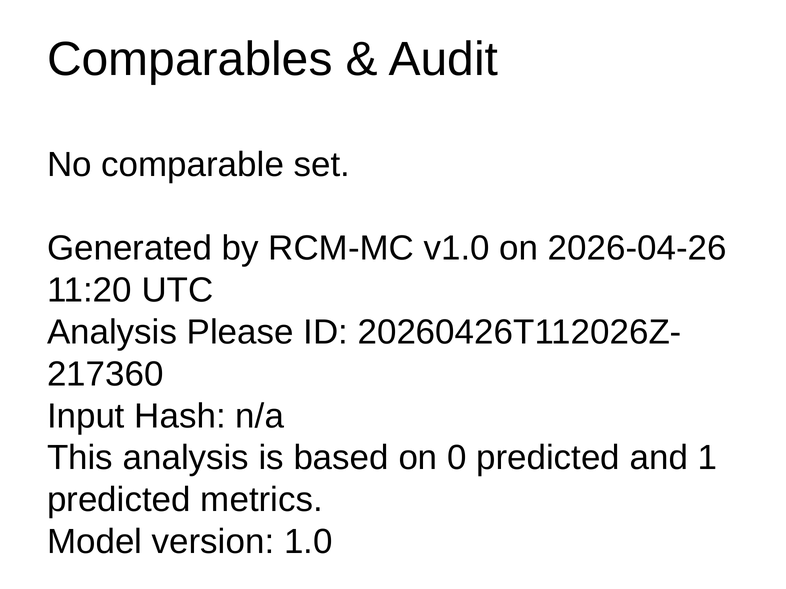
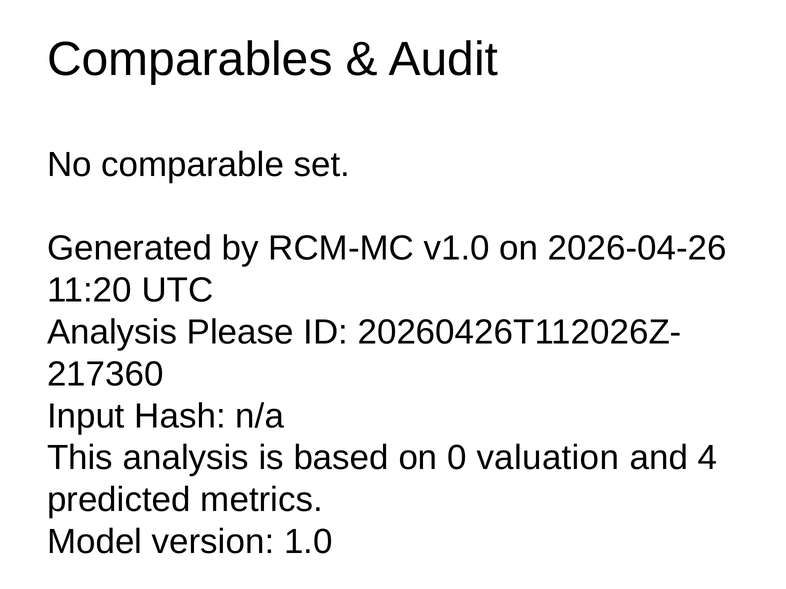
0 predicted: predicted -> valuation
1: 1 -> 4
